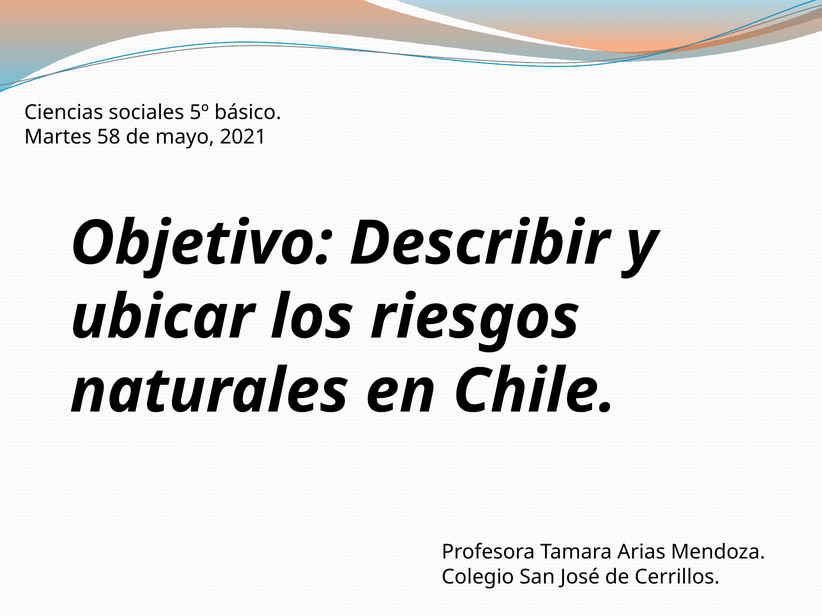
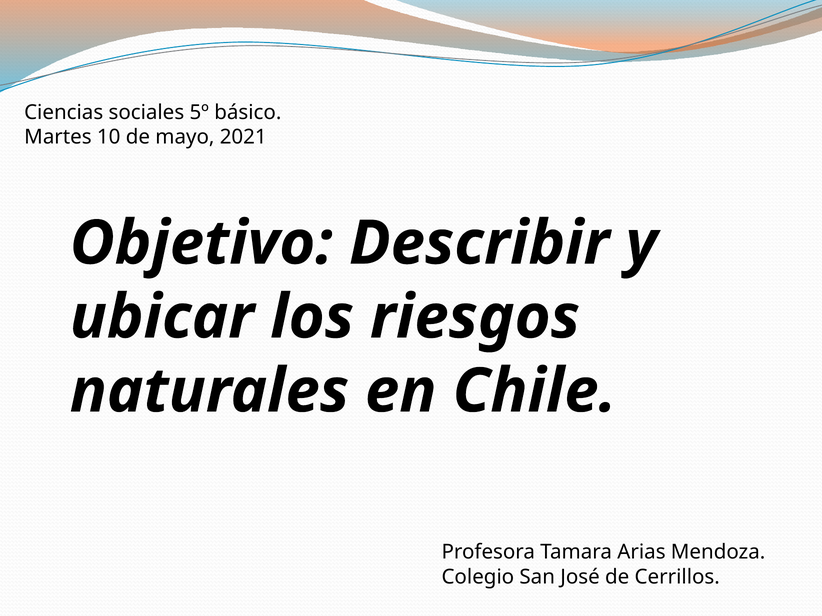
58: 58 -> 10
